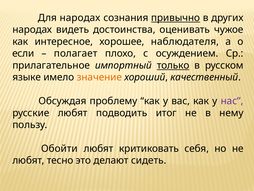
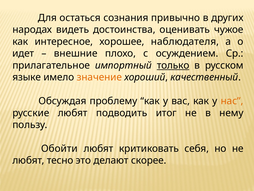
Для народах: народах -> остаться
привычно underline: present -> none
если: если -> идет
полагает: полагает -> внешние
нас colour: purple -> orange
сидеть: сидеть -> скорее
